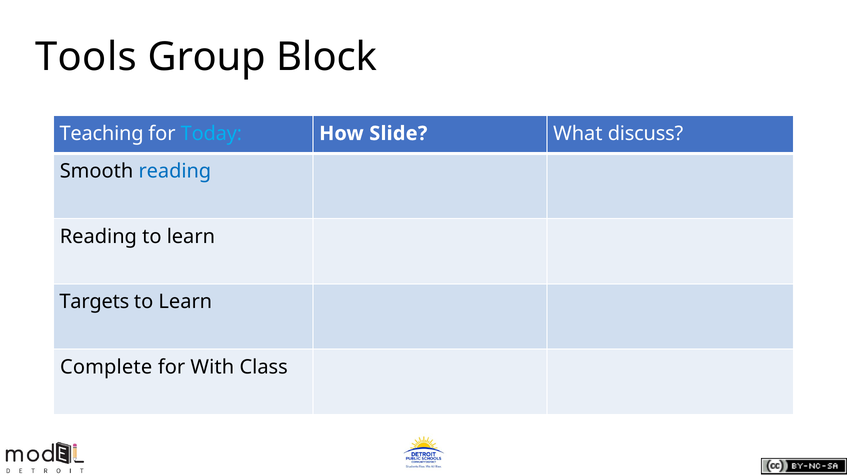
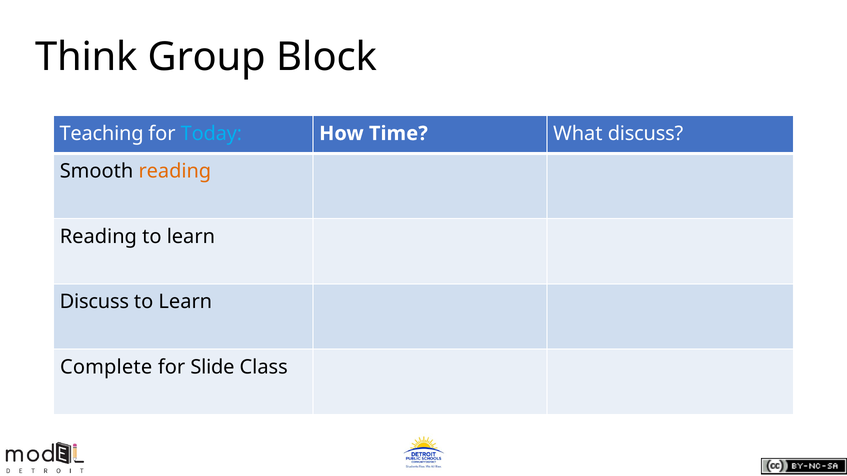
Tools: Tools -> Think
Slide: Slide -> Time
reading at (175, 171) colour: blue -> orange
Targets at (94, 302): Targets -> Discuss
With: With -> Slide
